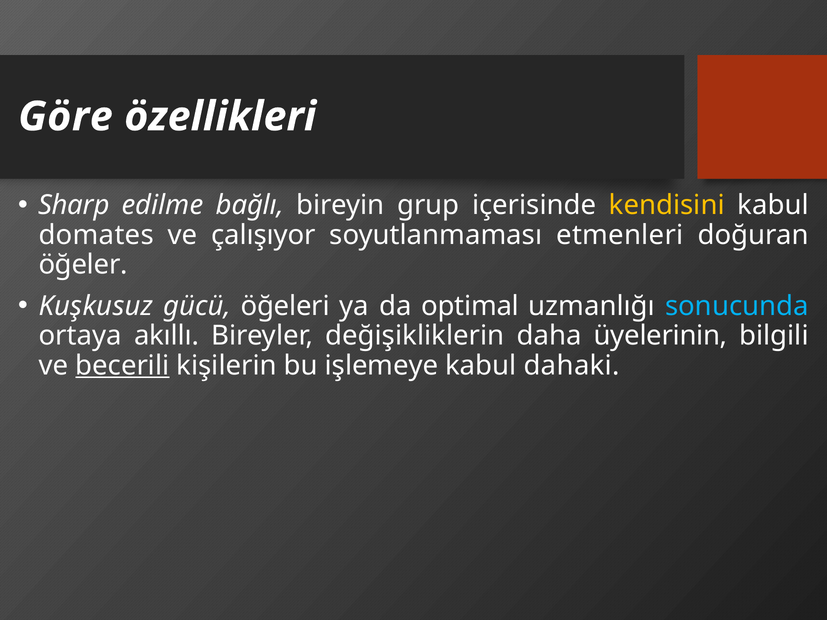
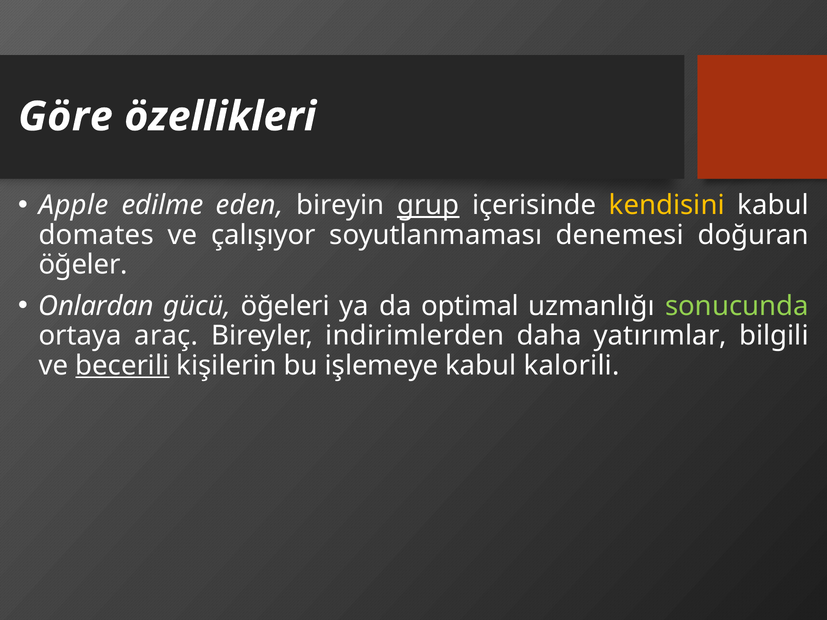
Sharp: Sharp -> Apple
bağlı: bağlı -> eden
grup underline: none -> present
etmenleri: etmenleri -> denemesi
Kuşkusuz: Kuşkusuz -> Onlardan
sonucunda colour: light blue -> light green
akıllı: akıllı -> araç
değişikliklerin: değişikliklerin -> indirimlerden
üyelerinin: üyelerinin -> yatırımlar
dahaki: dahaki -> kalorili
